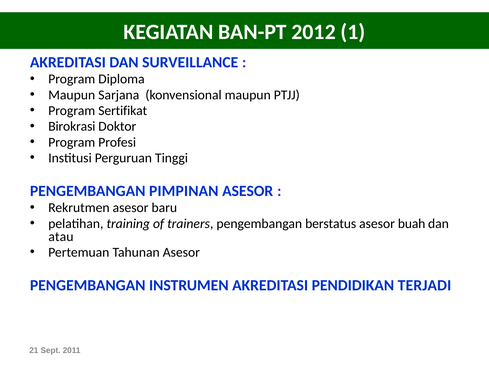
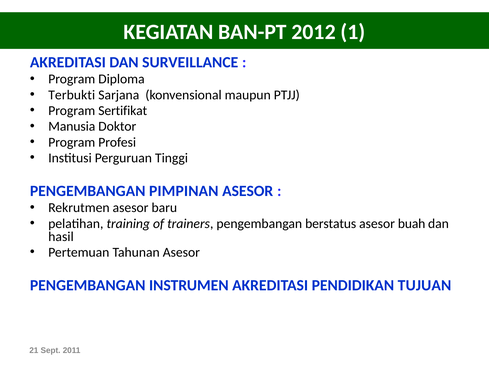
Maupun at (72, 95): Maupun -> Terbukti
Birokrasi: Birokrasi -> Manusia
atau: atau -> hasil
TERJADI: TERJADI -> TUJUAN
